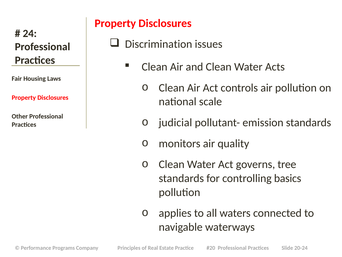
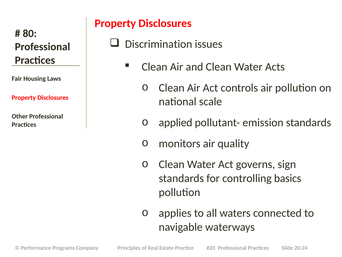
24: 24 -> 80
judicial: judicial -> applied
tree: tree -> sign
